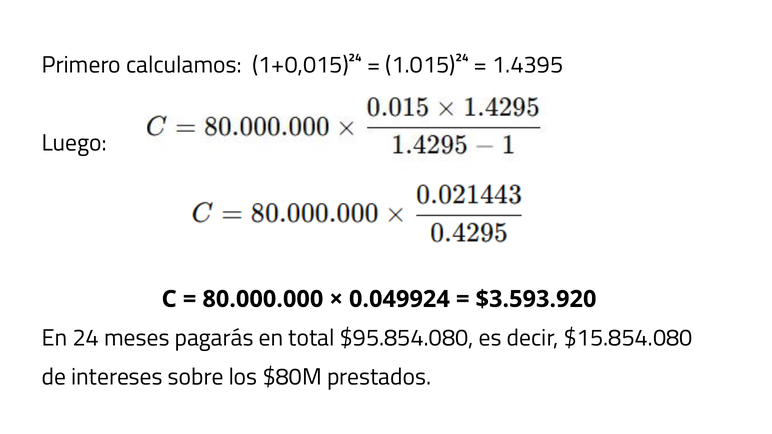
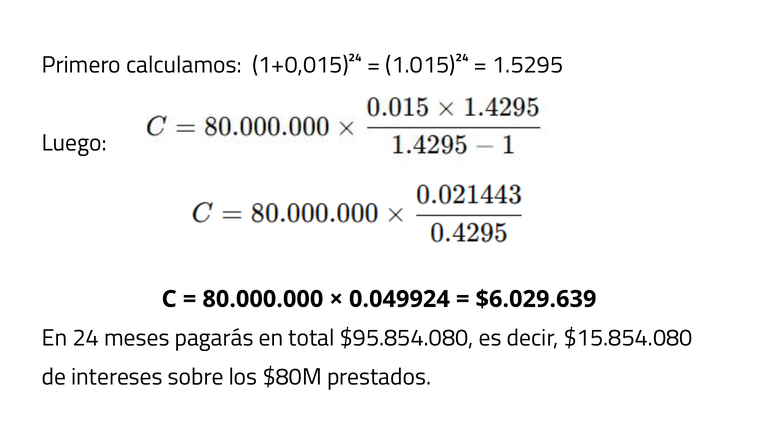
1.4395: 1.4395 -> 1.5295
$3.593.920: $3.593.920 -> $6.029.639
